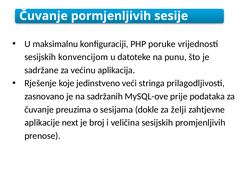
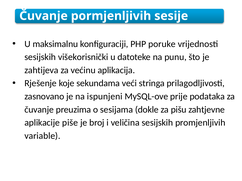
konvencijom: konvencijom -> višekorisnički
sadržane: sadržane -> zahtijeva
jedinstveno: jedinstveno -> sekundama
sadržanih: sadržanih -> ispunjeni
želji: želji -> pišu
next: next -> piše
prenose: prenose -> variable
